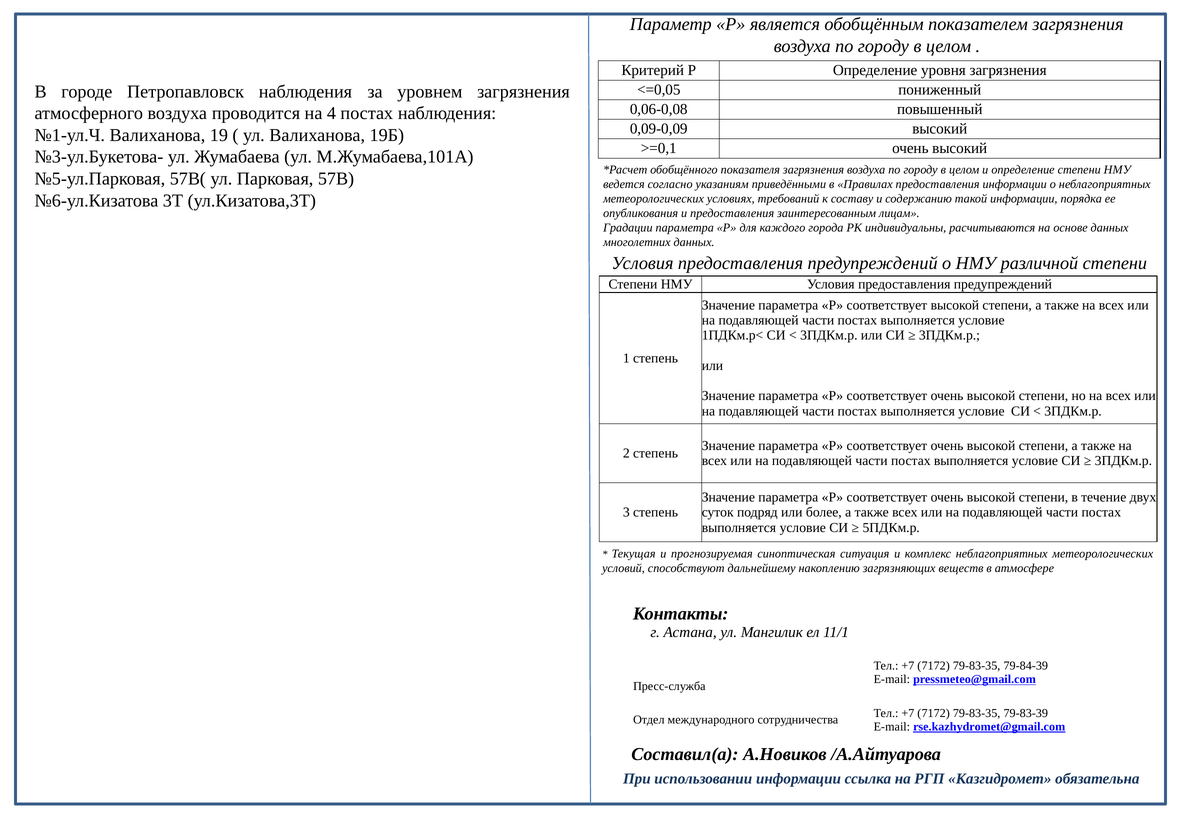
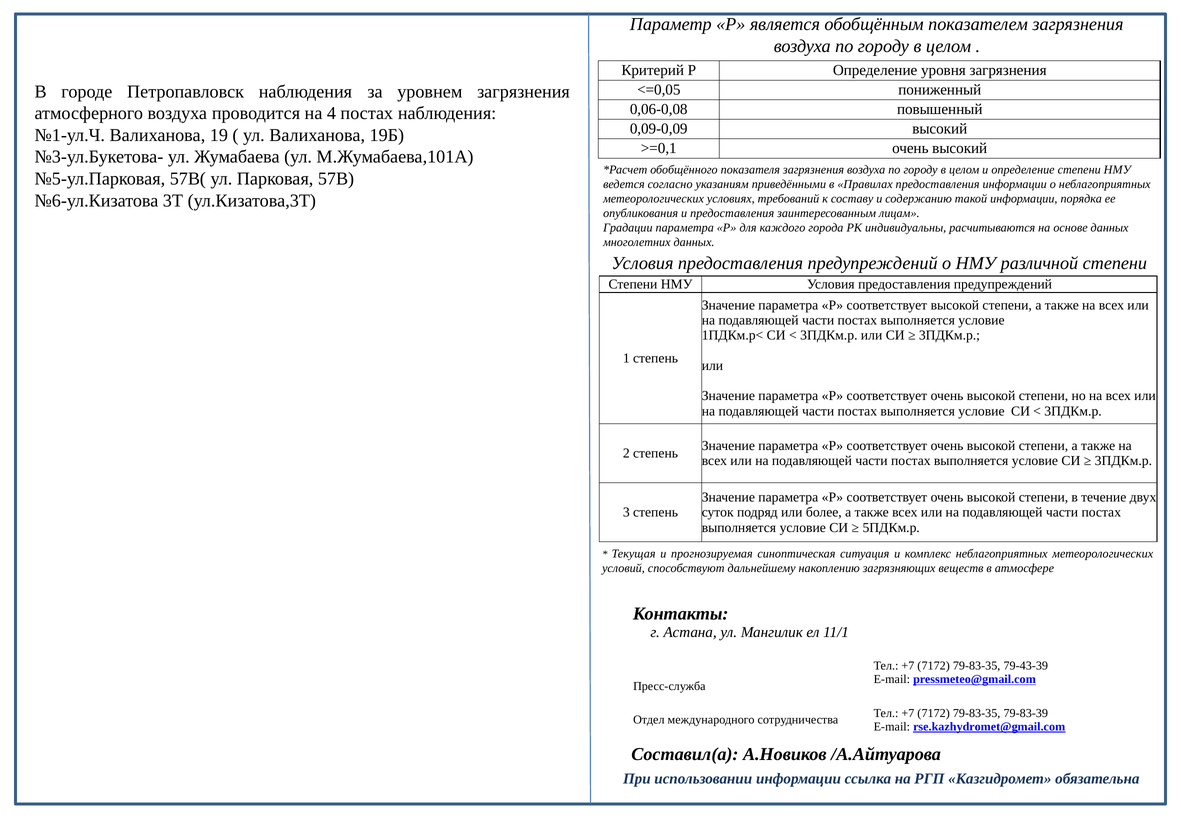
79-84-39: 79-84-39 -> 79-43-39
